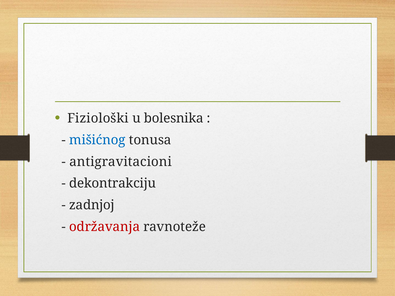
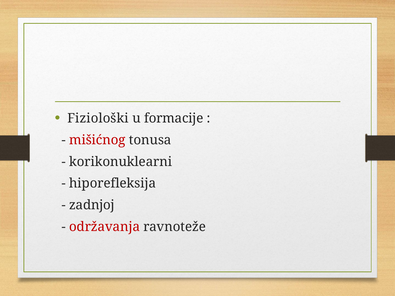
bolesnika: bolesnika -> formacije
mišićnog colour: blue -> red
antigravitacioni: antigravitacioni -> korikonuklearni
dekontrakciju: dekontrakciju -> hiporefleksija
